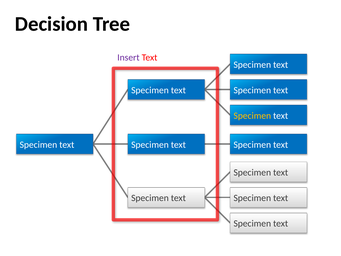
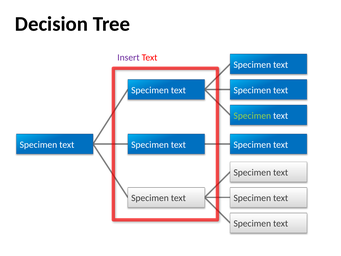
Specimen at (252, 116) colour: yellow -> light green
